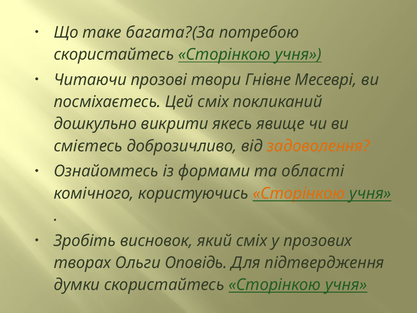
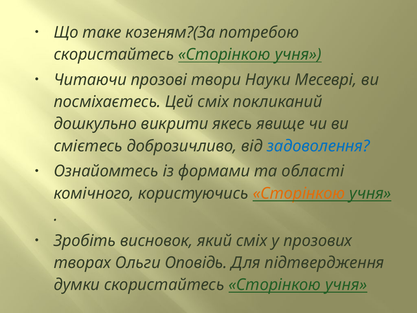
багата?(За: багата?(За -> козеням?(За
Гнівне: Гнівне -> Науки
задоволення colour: orange -> blue
